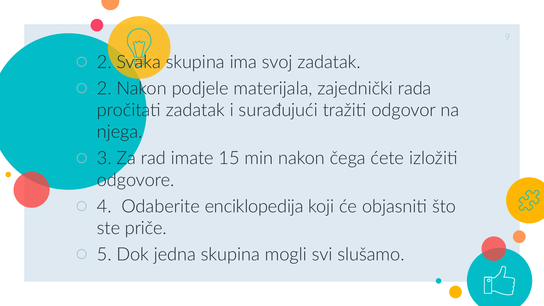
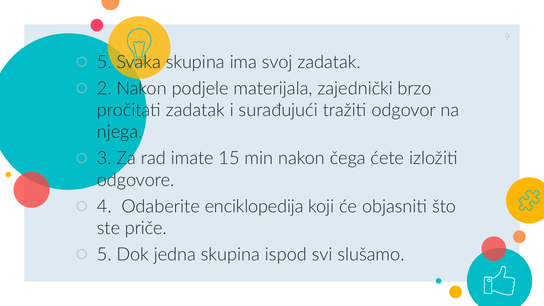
2 at (104, 62): 2 -> 5
rada: rada -> brzo
mogli: mogli -> ispod
